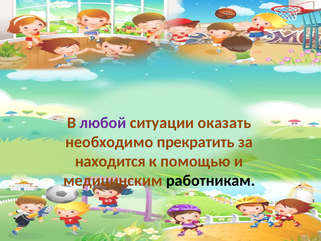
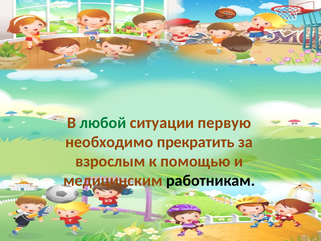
любой colour: purple -> green
оказать: оказать -> первую
находится: находится -> взрослым
